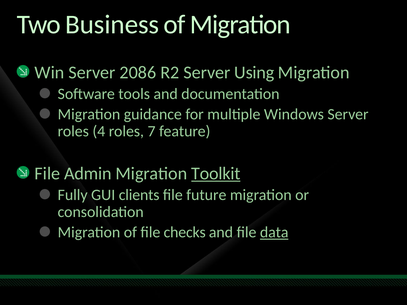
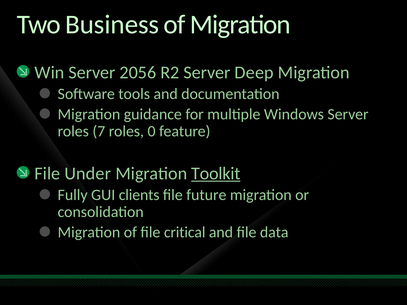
2086: 2086 -> 2056
Using: Using -> Deep
4: 4 -> 7
7: 7 -> 0
Admin: Admin -> Under
checks: checks -> critical
data underline: present -> none
